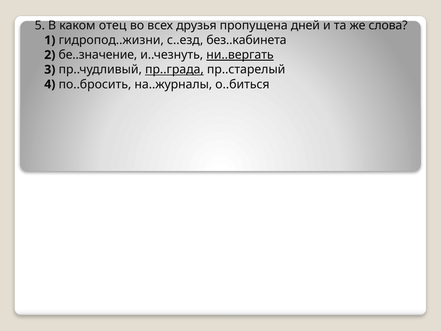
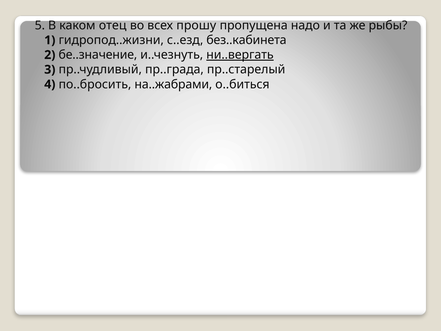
друзья: друзья -> прошу
дней: дней -> надо
слова: слова -> рыбы
пр..града underline: present -> none
на..журналы: на..журналы -> на..жабрами
